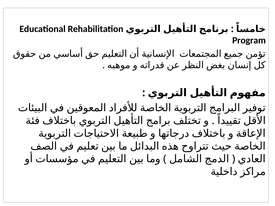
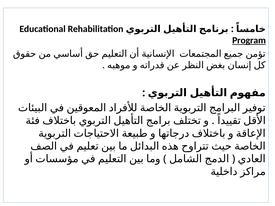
Program underline: none -> present
